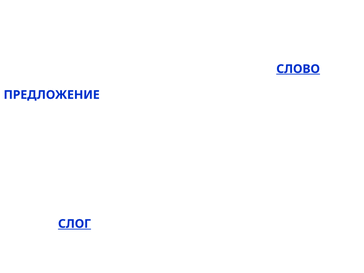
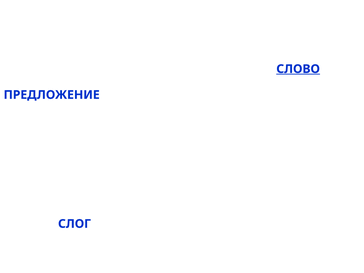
СЛОГ underline: present -> none
